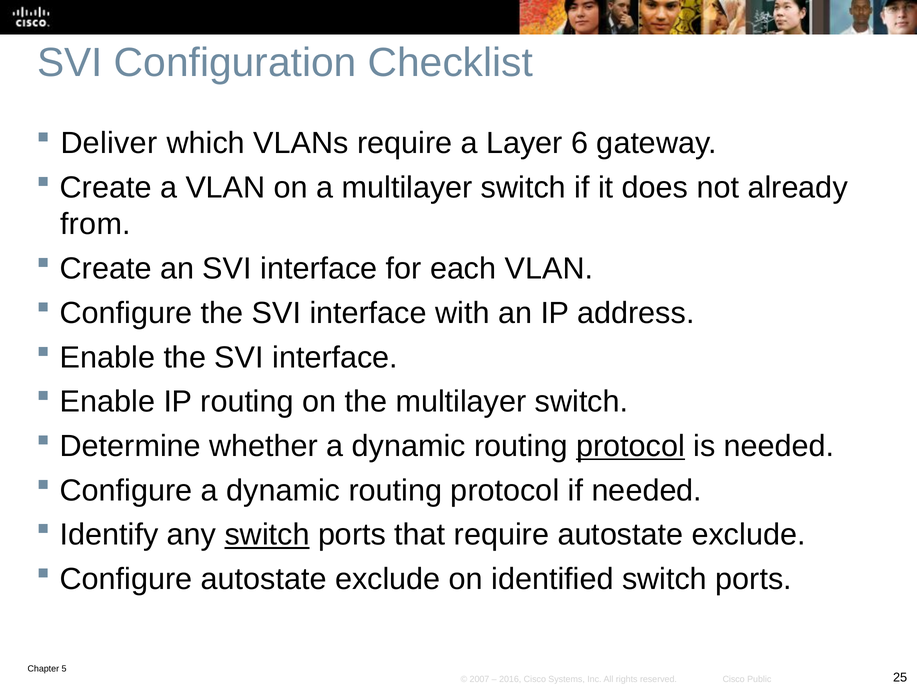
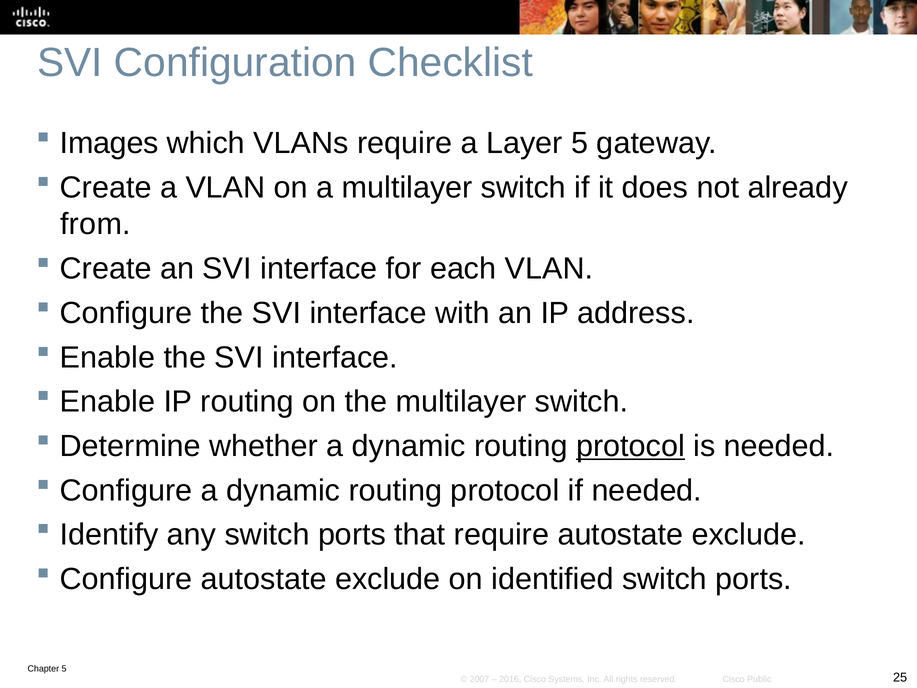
Deliver: Deliver -> Images
Layer 6: 6 -> 5
switch at (267, 535) underline: present -> none
